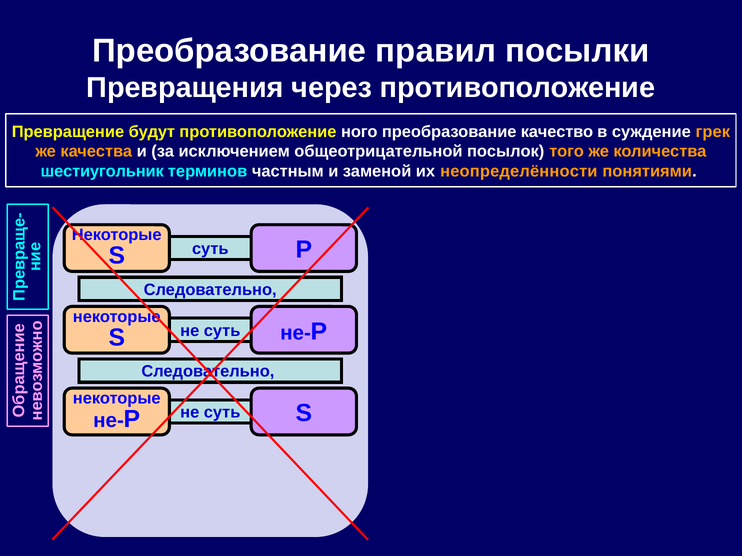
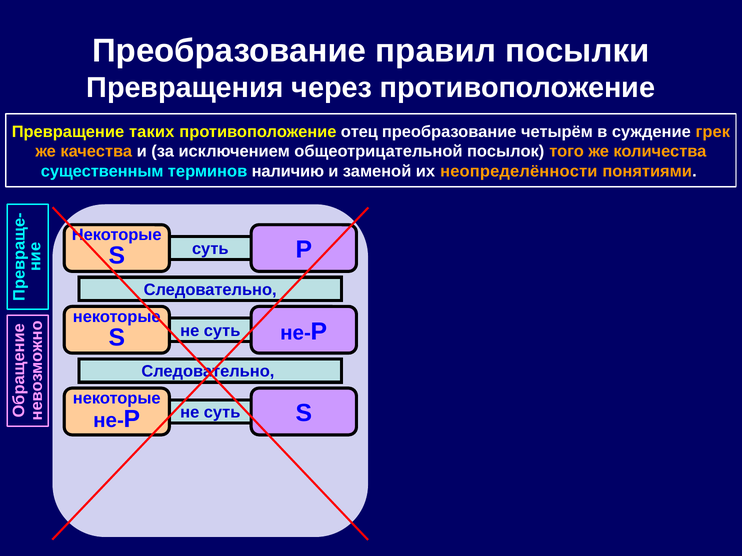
будут: будут -> таких
ного: ного -> отец
качество: качество -> четырём
шестиугольник: шестиугольник -> существенным
частным: частным -> наличию
